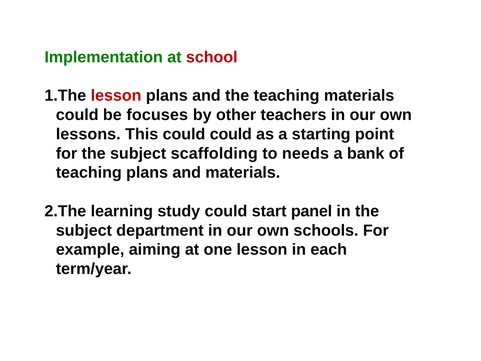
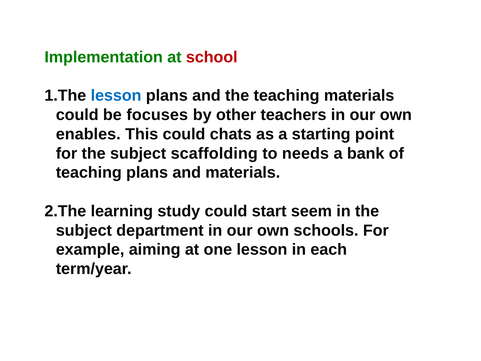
lesson at (116, 96) colour: red -> blue
lessons: lessons -> enables
could could: could -> chats
panel: panel -> seem
